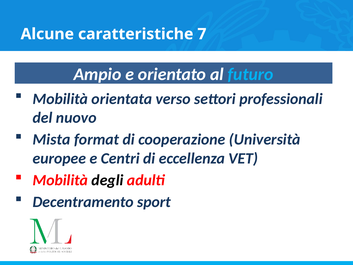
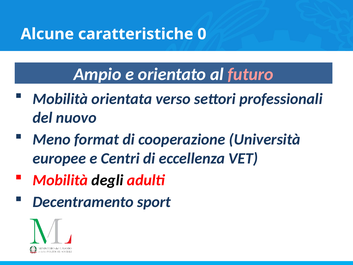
7: 7 -> 0
futuro colour: light blue -> pink
Mista: Mista -> Meno
